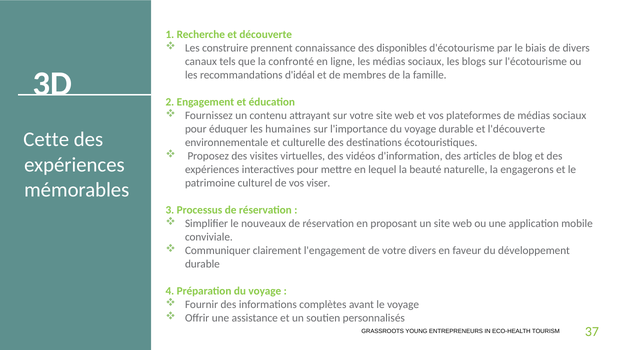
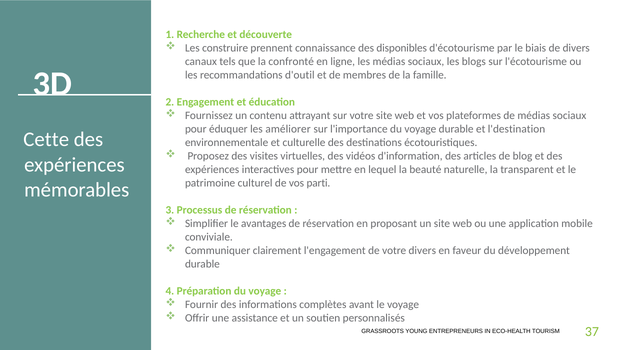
d'idéal: d'idéal -> d'outil
humaines: humaines -> améliorer
l'découverte: l'découverte -> l'destination
engagerons: engagerons -> transparent
viser: viser -> parti
nouveaux: nouveaux -> avantages
